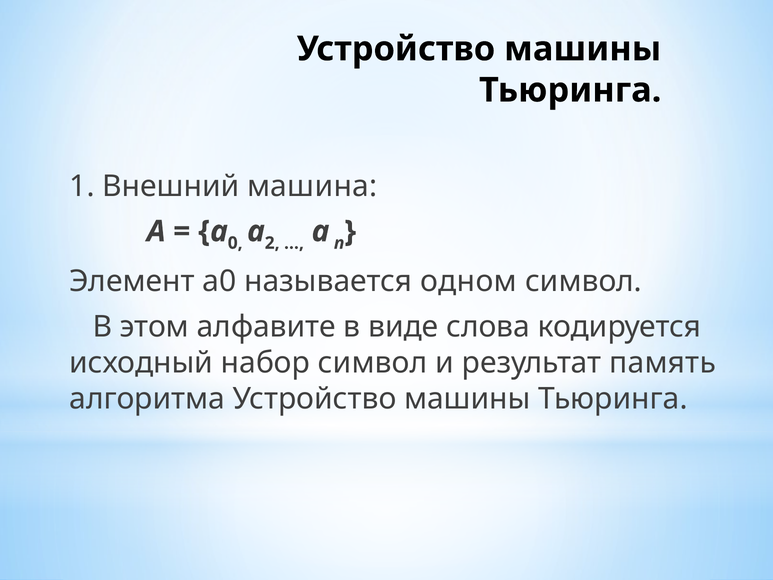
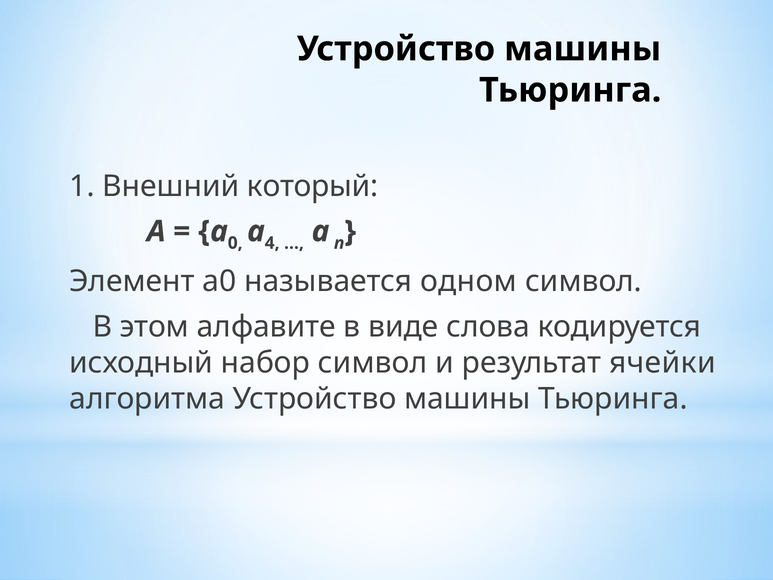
машина: машина -> который
2: 2 -> 4
память: память -> ячейки
